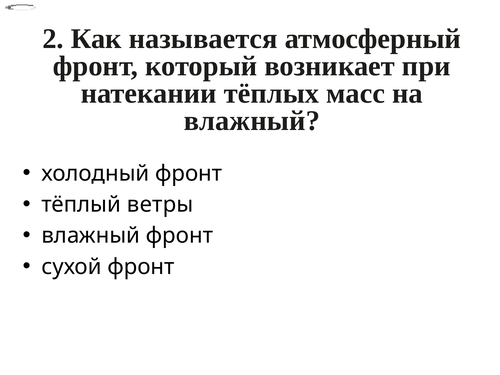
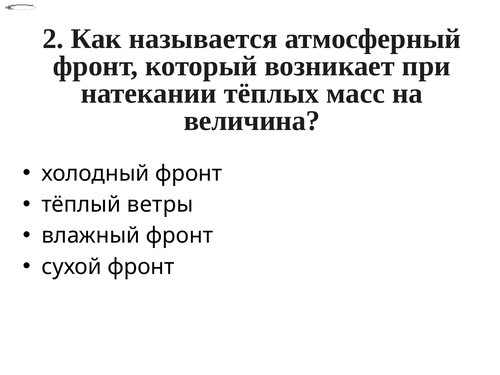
влажный at (252, 121): влажный -> величина
